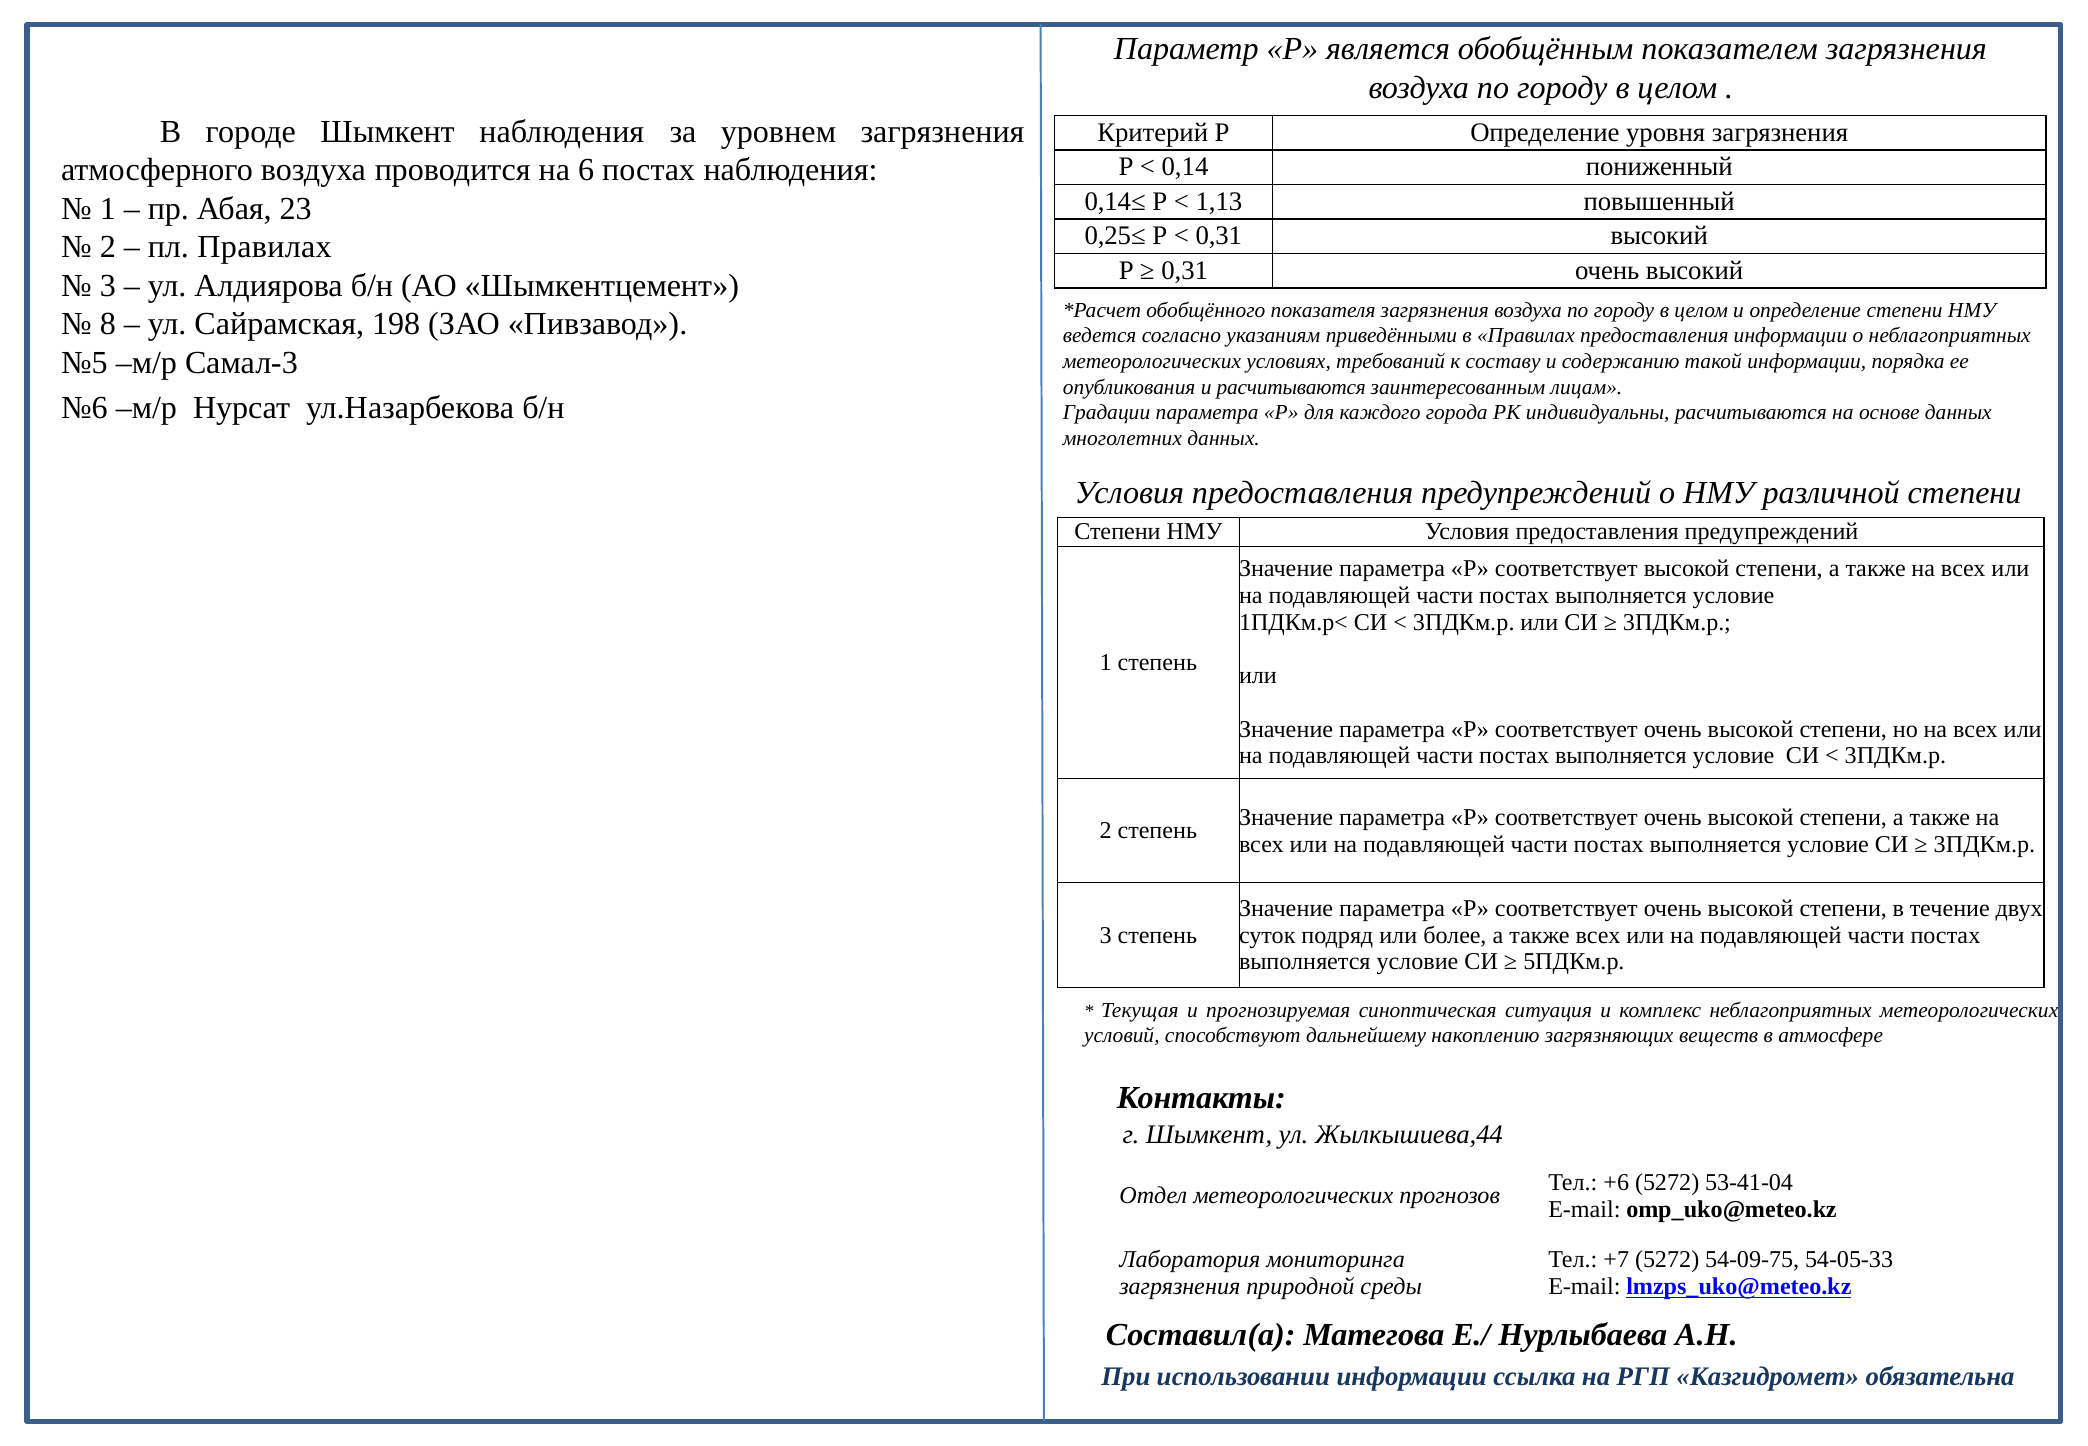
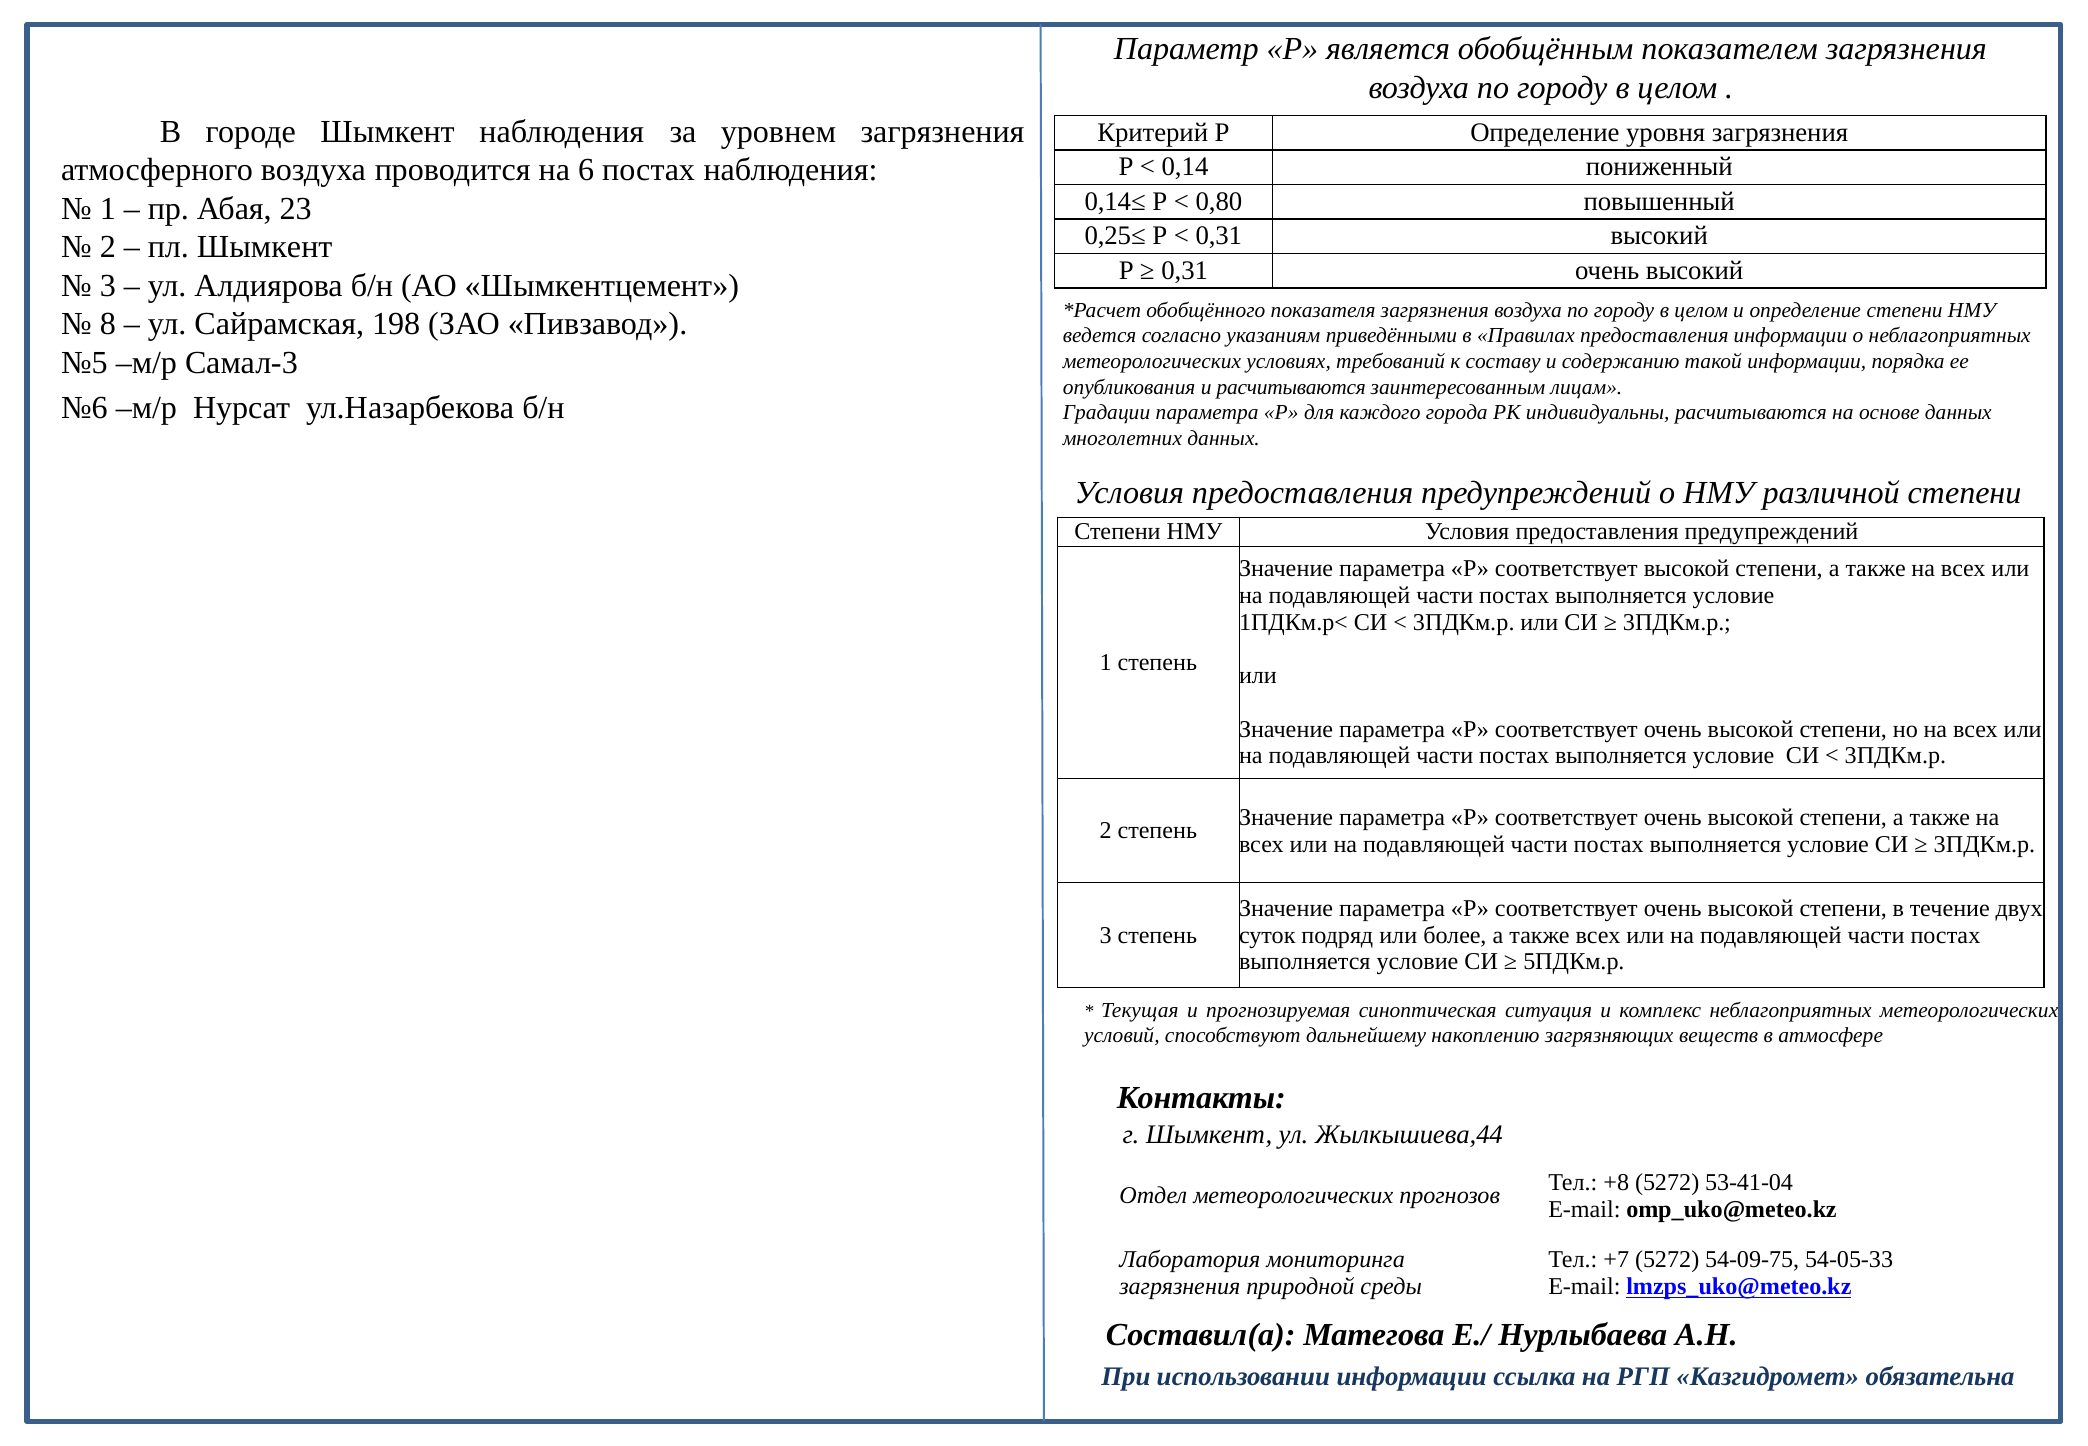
1,13: 1,13 -> 0,80
пл Правилах: Правилах -> Шымкент
+6: +6 -> +8
